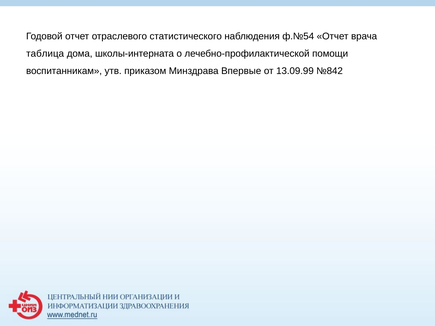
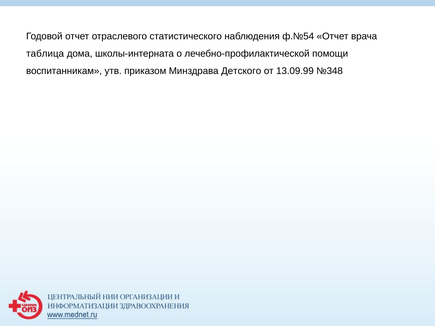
Впервые: Впервые -> Детского
№842: №842 -> №348
